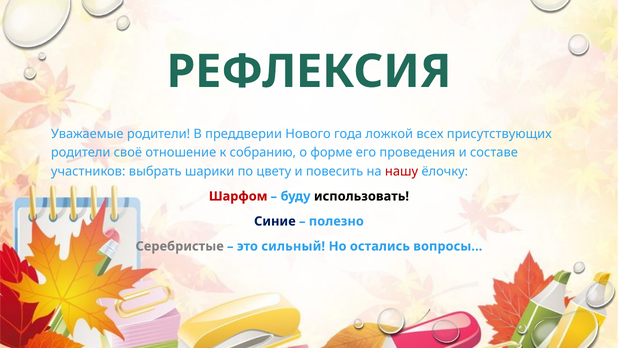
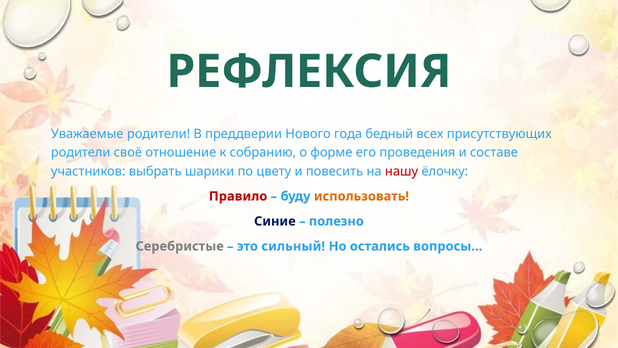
ложкой: ложкой -> бедный
Шарфом: Шарфом -> Правило
использовать colour: black -> orange
